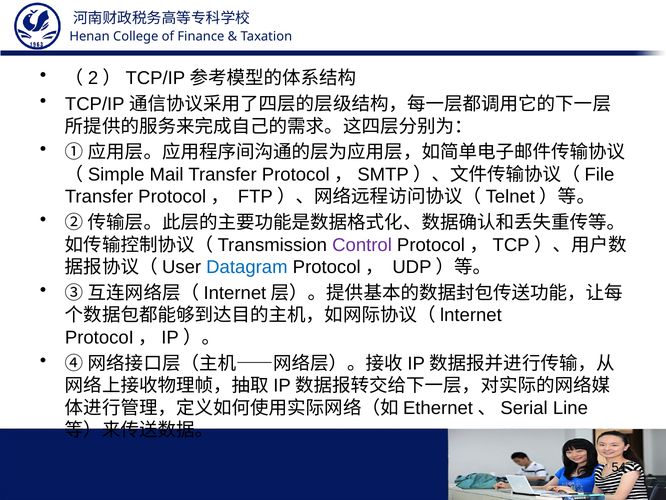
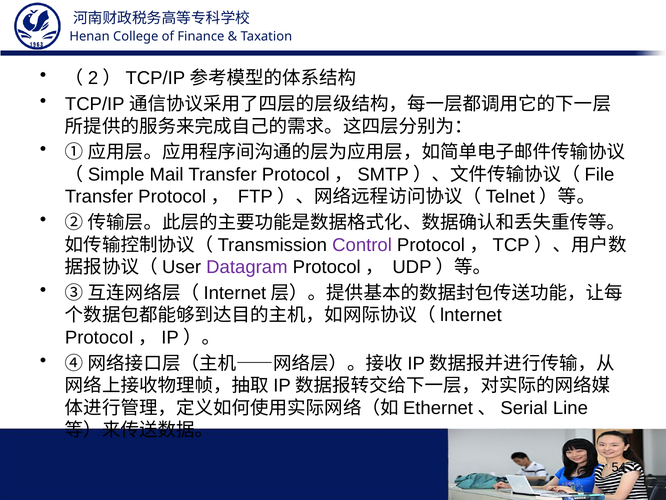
Datagram colour: blue -> purple
